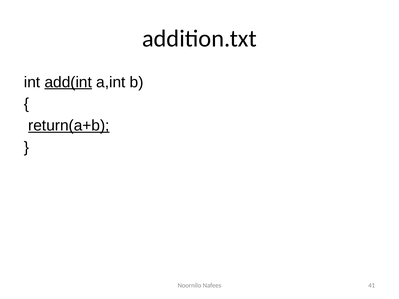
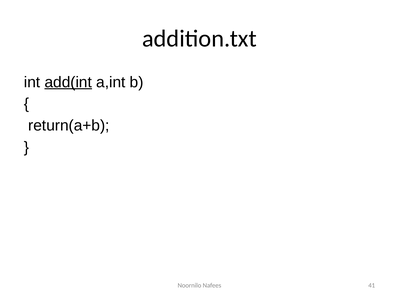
return(a+b underline: present -> none
